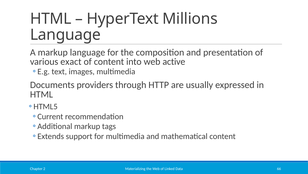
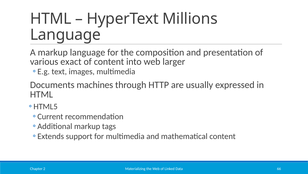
active: active -> larger
providers: providers -> machines
